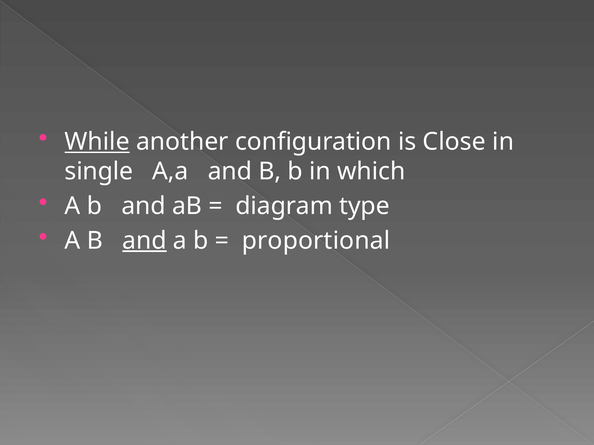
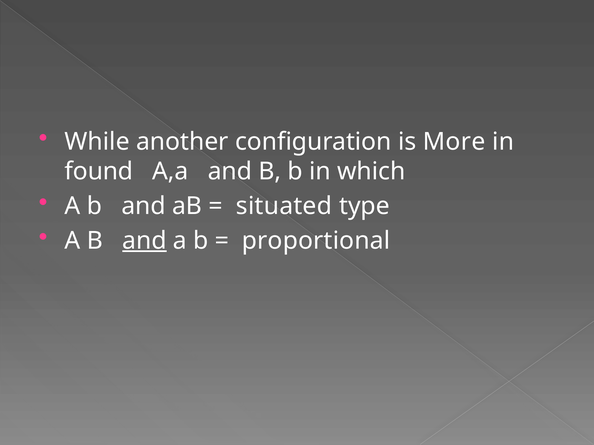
While underline: present -> none
Close: Close -> More
single: single -> found
diagram: diagram -> situated
